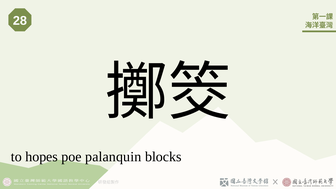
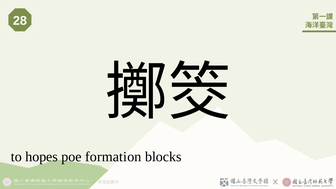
palanquin: palanquin -> formation
